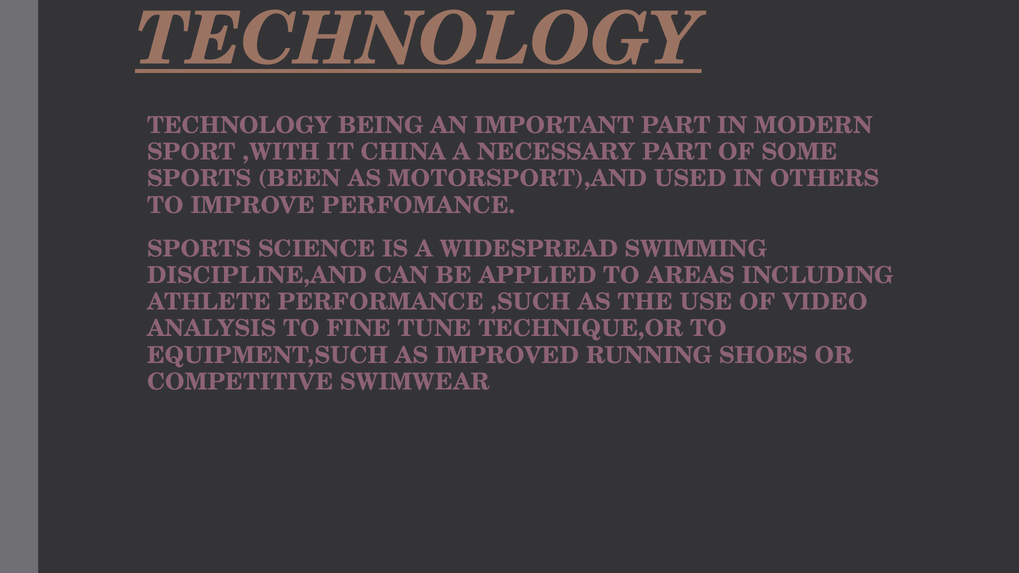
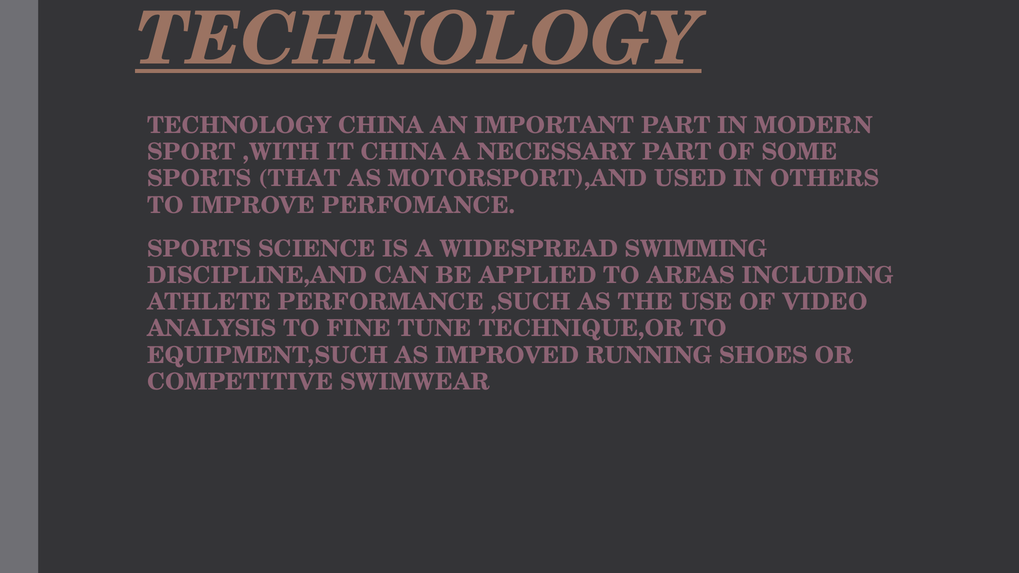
TECHNOLOGY BEING: BEING -> CHINA
BEEN: BEEN -> THAT
